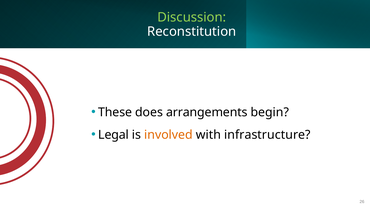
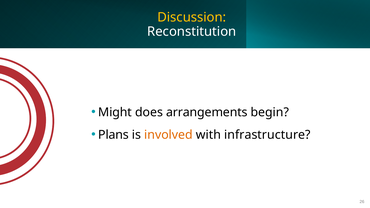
Discussion colour: light green -> yellow
These: These -> Might
Legal: Legal -> Plans
